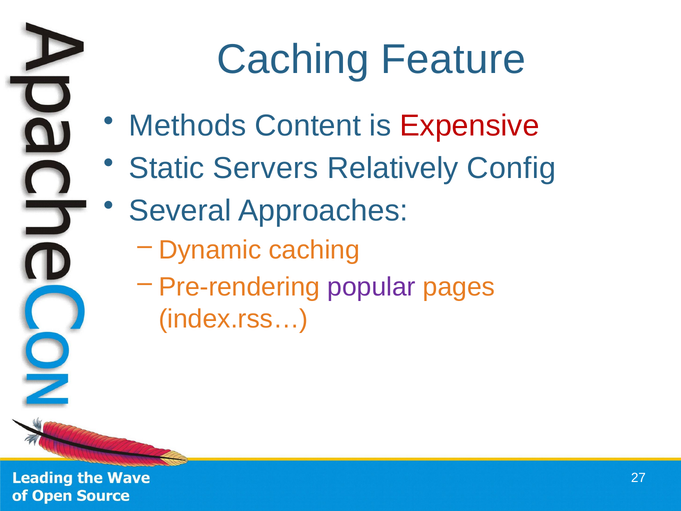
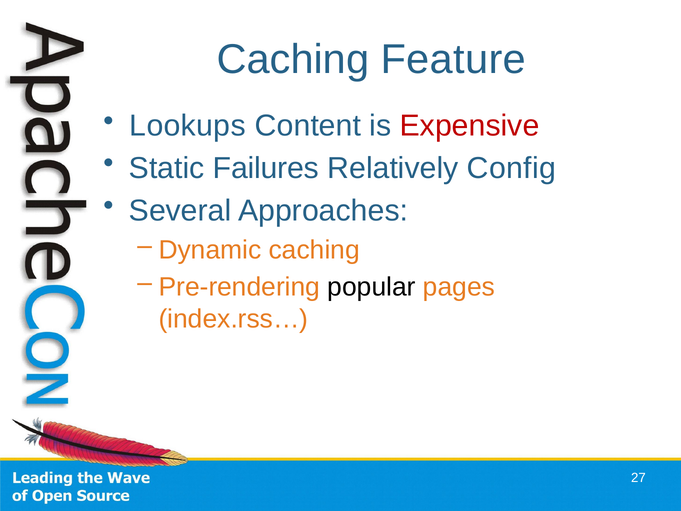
Methods: Methods -> Lookups
Servers: Servers -> Failures
popular colour: purple -> black
